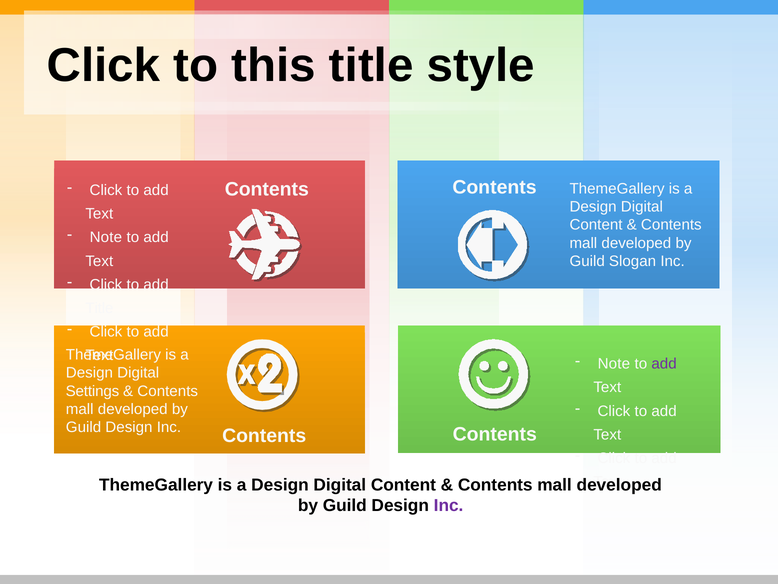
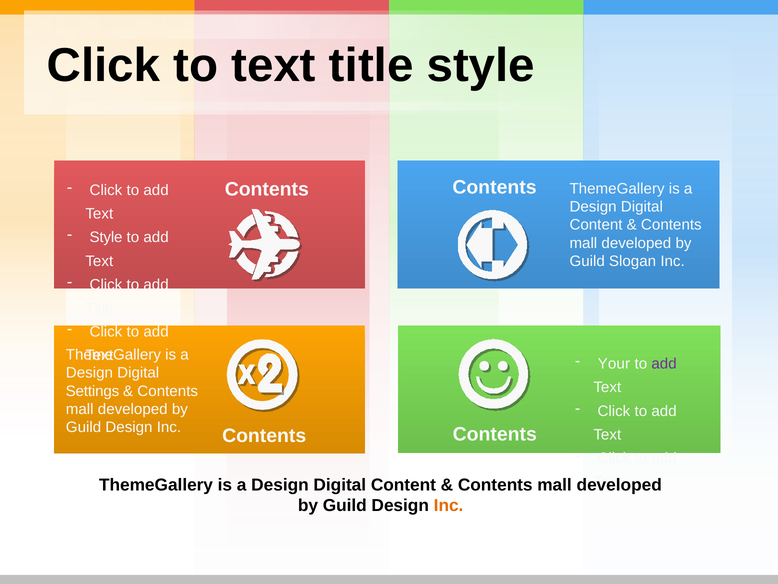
to this: this -> text
Note at (106, 237): Note -> Style
Note at (614, 364): Note -> Your
Inc at (449, 505) colour: purple -> orange
